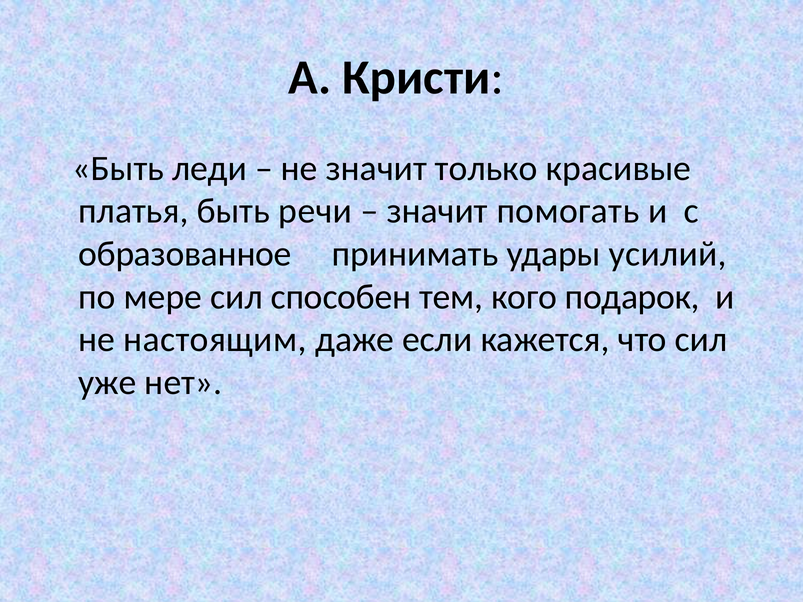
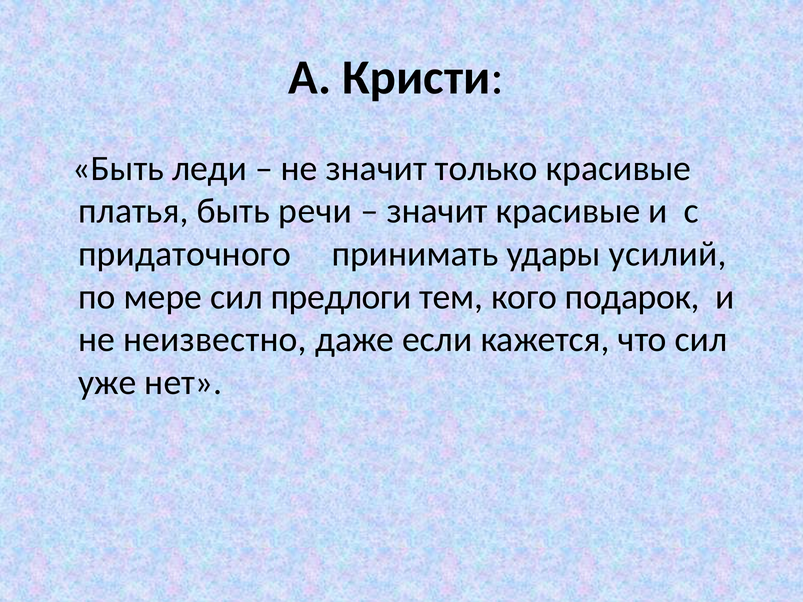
значит помогать: помогать -> красивые
образованное: образованное -> придаточного
способен: способен -> предлоги
настоящим: настоящим -> неизвестно
